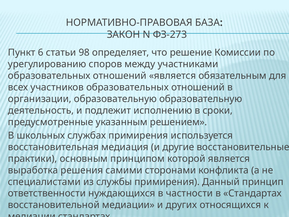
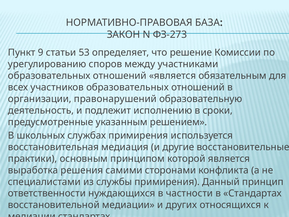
6: 6 -> 9
98: 98 -> 53
организации образовательную: образовательную -> правонарушений
